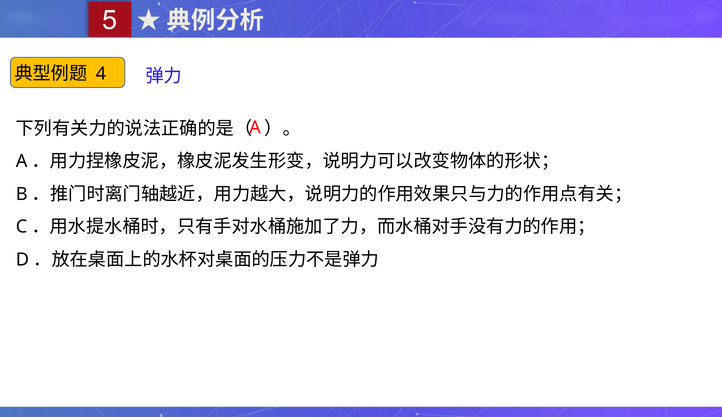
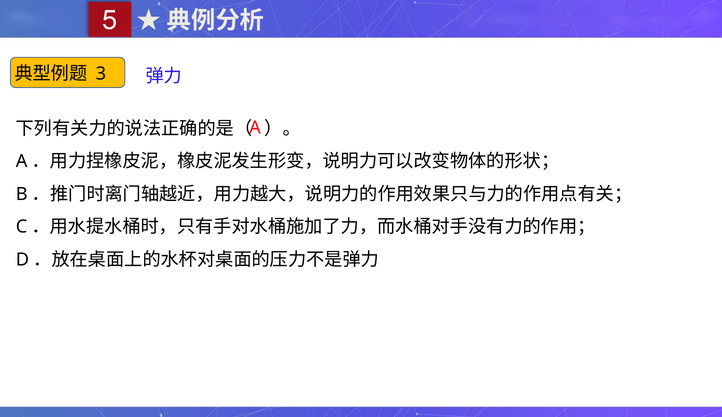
4: 4 -> 3
